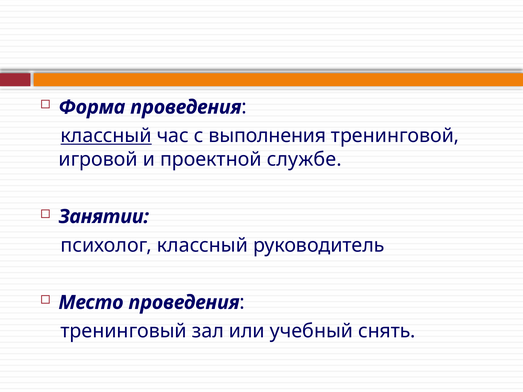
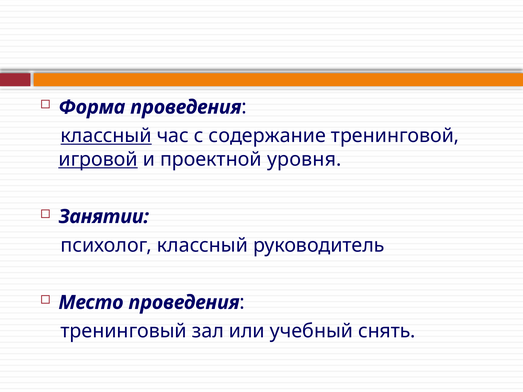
выполнения: выполнения -> содержание
игровой underline: none -> present
службе: службе -> уровня
